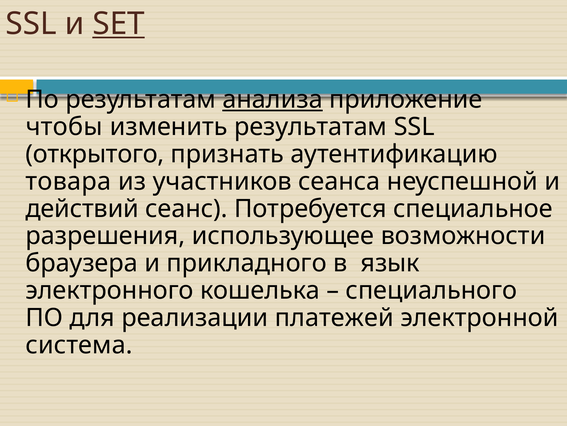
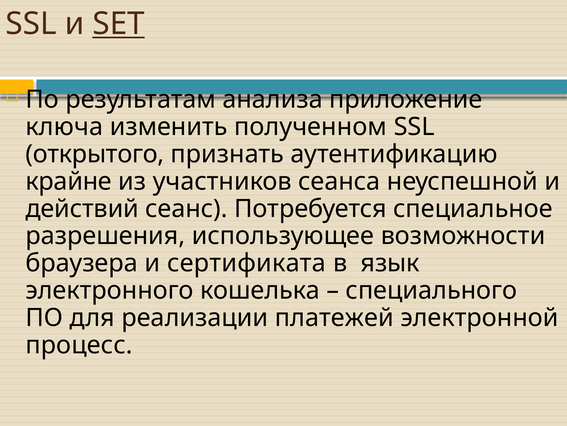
анализа underline: present -> none
чтобы: чтобы -> ключа
изменить результатам: результатам -> полученном
товара: товара -> крайне
прикладного: прикладного -> сертификата
система: система -> процесс
